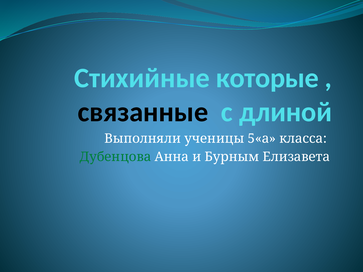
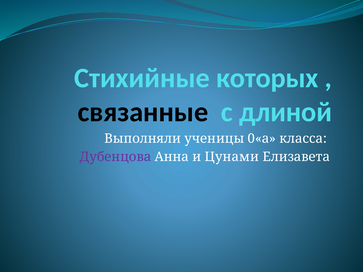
которые: которые -> которых
5«а: 5«а -> 0«а
Дубенцова colour: green -> purple
Бурным: Бурным -> Цунами
